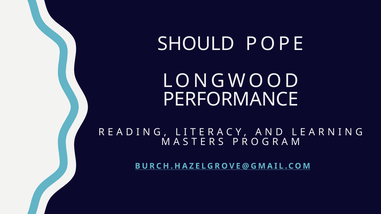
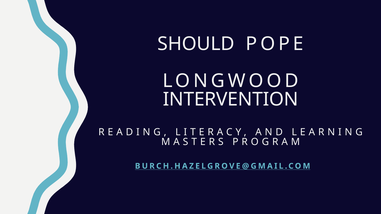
PERFORMANCE: PERFORMANCE -> INTERVENTION
